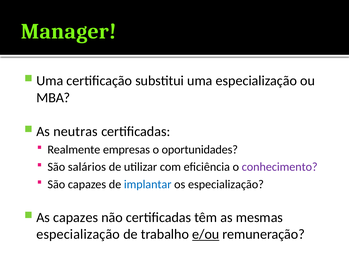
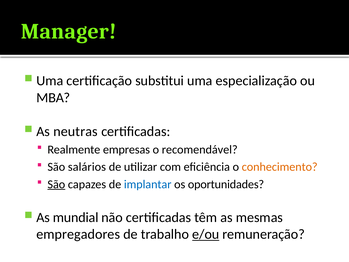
oportunidades: oportunidades -> recomendável
conhecimento colour: purple -> orange
São at (56, 184) underline: none -> present
os especialização: especialização -> oportunidades
As capazes: capazes -> mundial
especialização at (78, 234): especialização -> empregadores
